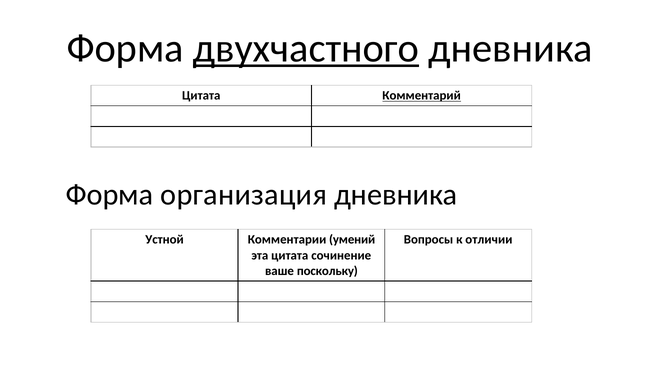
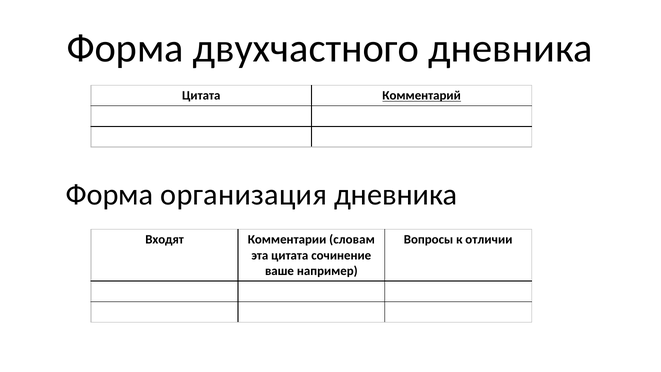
двухчастного underline: present -> none
Устной: Устной -> Входят
умений: умений -> словам
поскольку: поскольку -> например
